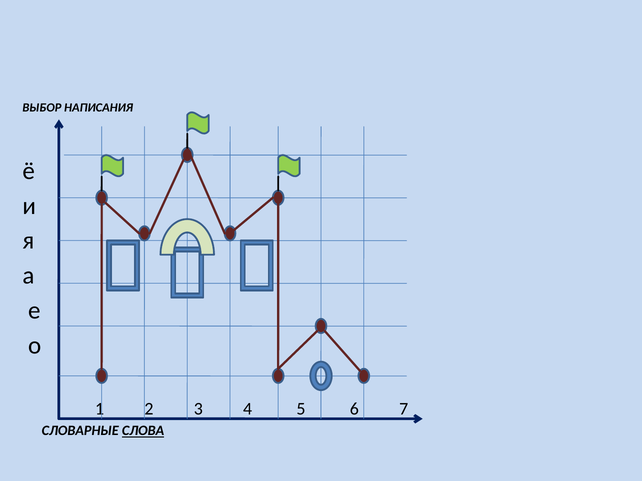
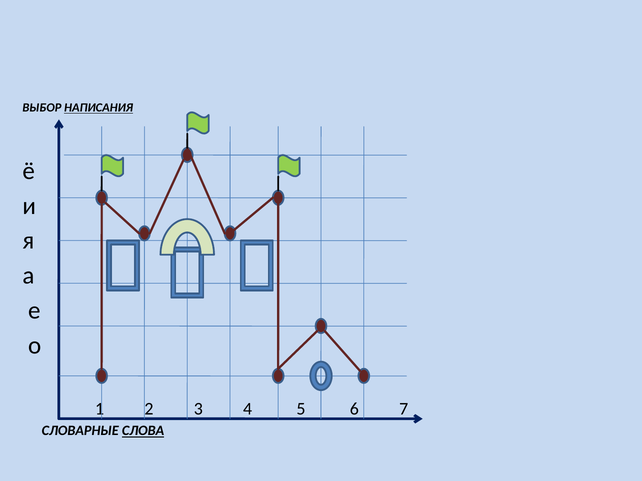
НАПИСАНИЯ underline: none -> present
